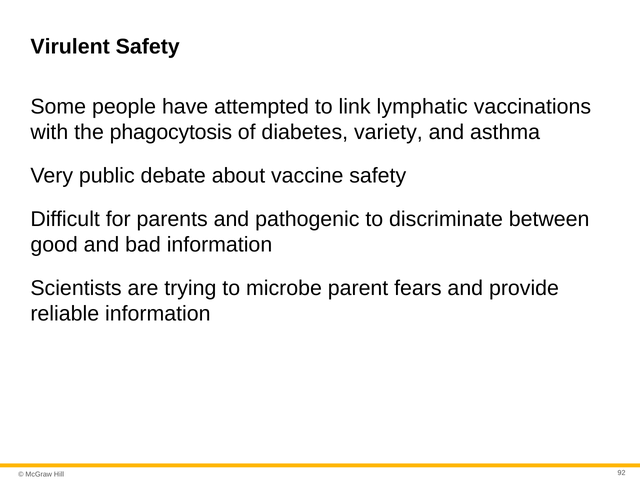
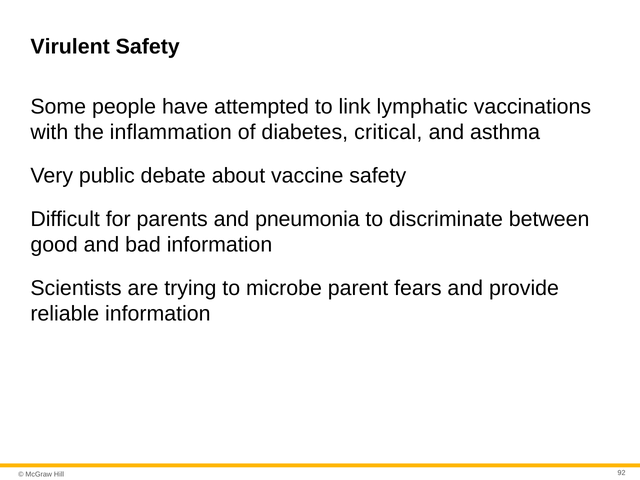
phagocytosis: phagocytosis -> inflammation
variety: variety -> critical
pathogenic: pathogenic -> pneumonia
